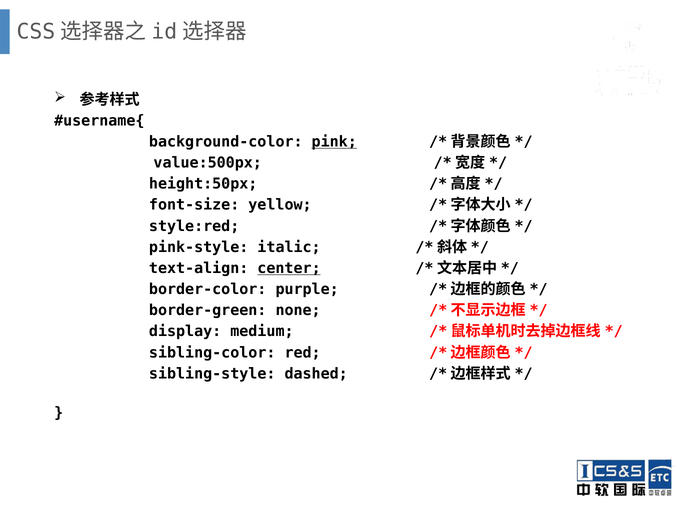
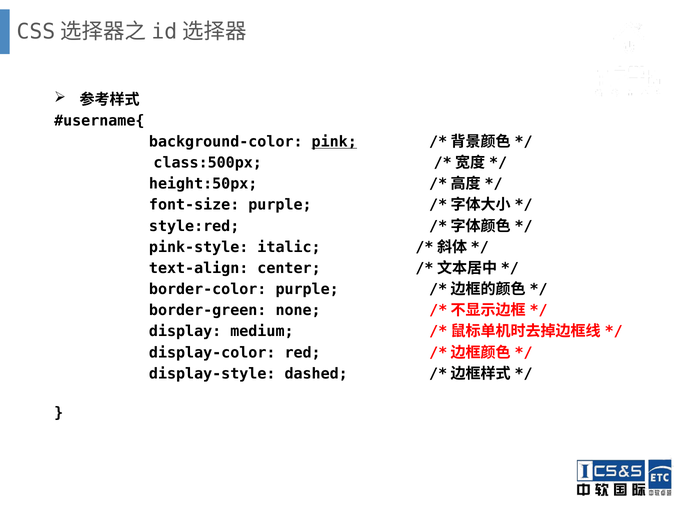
value:500px: value:500px -> class:500px
font-size yellow: yellow -> purple
center underline: present -> none
sibling-color: sibling-color -> display-color
sibling-style: sibling-style -> display-style
